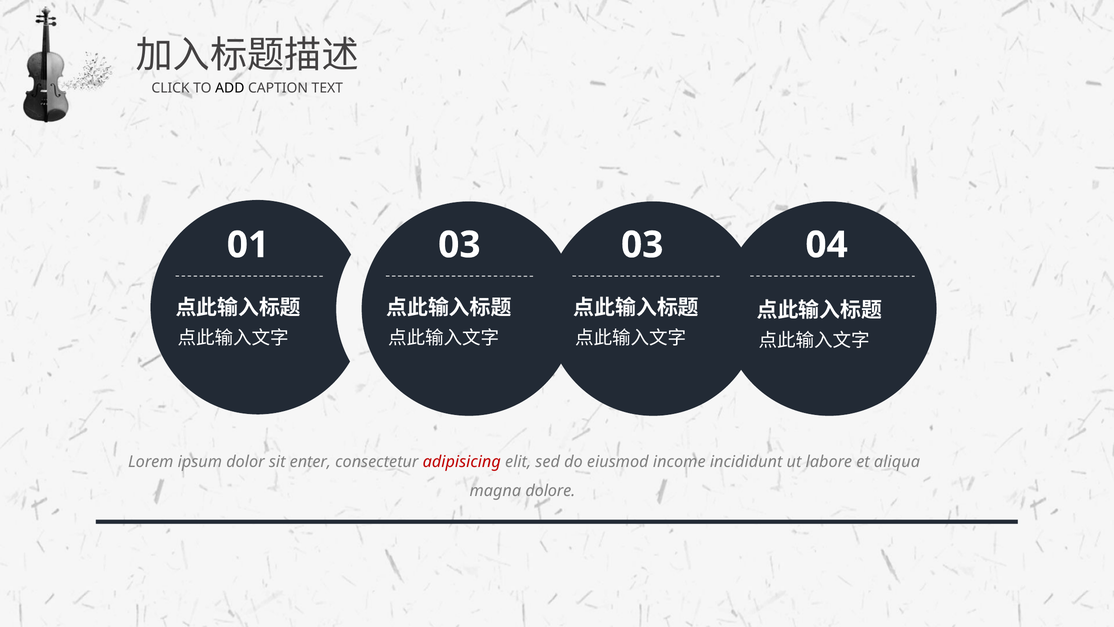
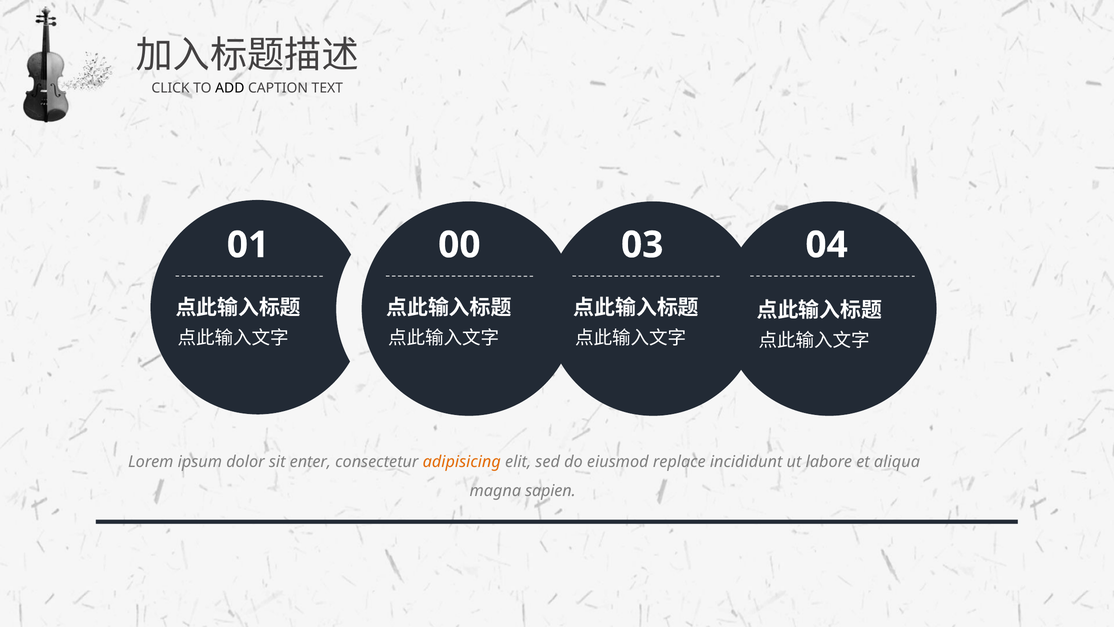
01 03: 03 -> 00
adipisicing colour: red -> orange
income: income -> replace
dolore: dolore -> sapien
